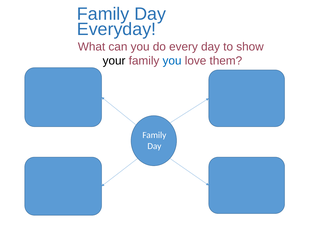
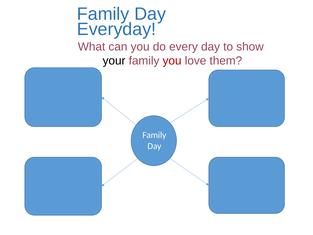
you at (172, 61) colour: blue -> red
